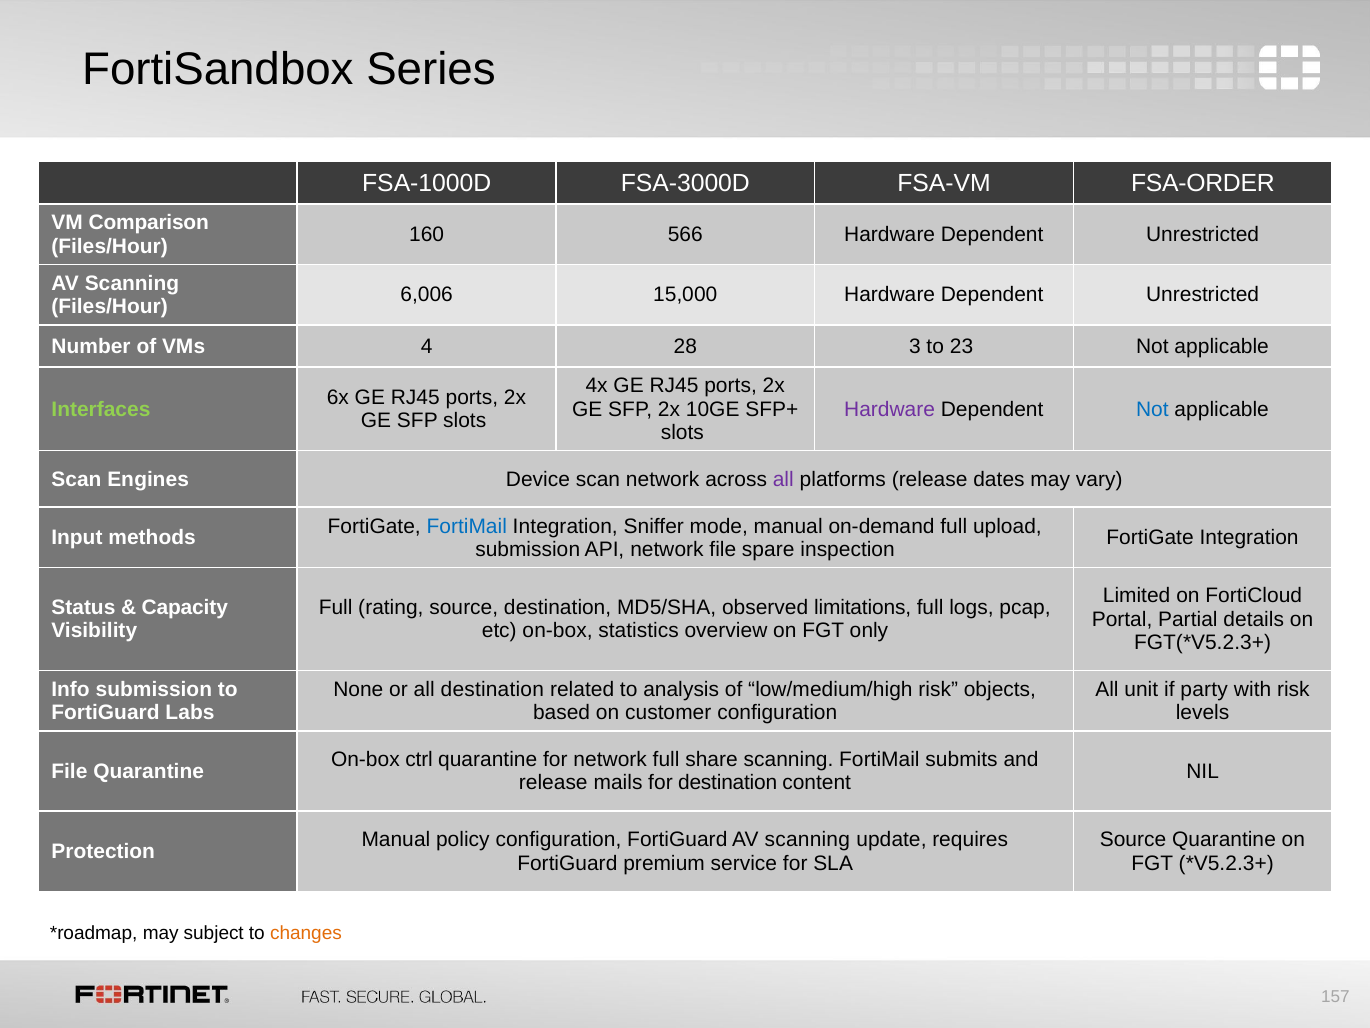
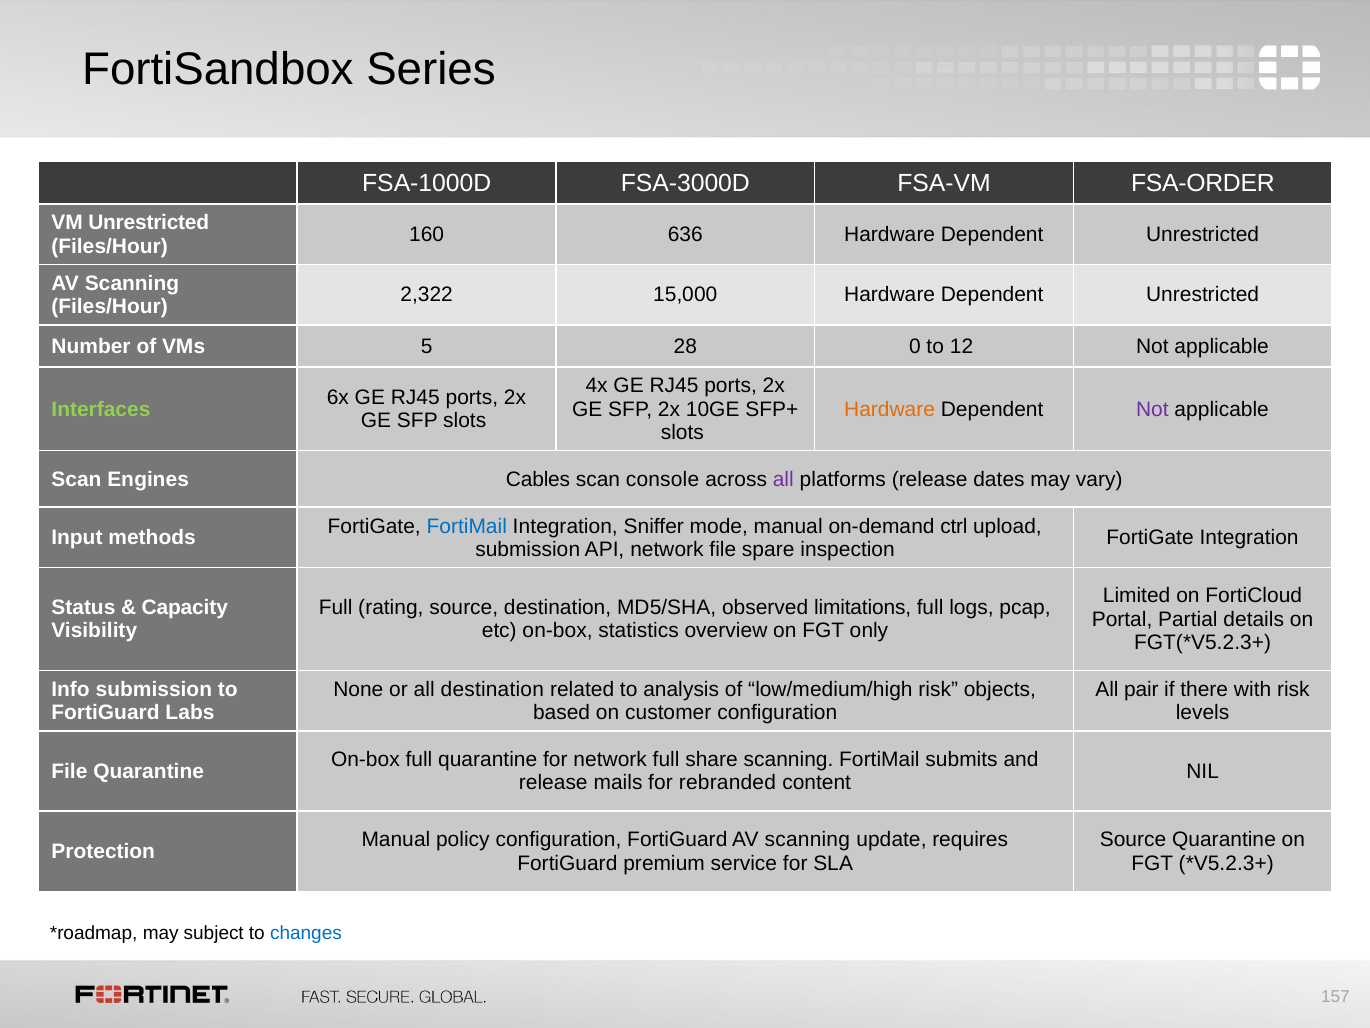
VM Comparison: Comparison -> Unrestricted
566: 566 -> 636
6,006: 6,006 -> 2,322
4: 4 -> 5
3: 3 -> 0
23: 23 -> 12
Hardware at (890, 409) colour: purple -> orange
Not at (1152, 409) colour: blue -> purple
Device: Device -> Cables
scan network: network -> console
on-demand full: full -> ctrl
unit: unit -> pair
party: party -> there
On-box ctrl: ctrl -> full
for destination: destination -> rebranded
changes colour: orange -> blue
